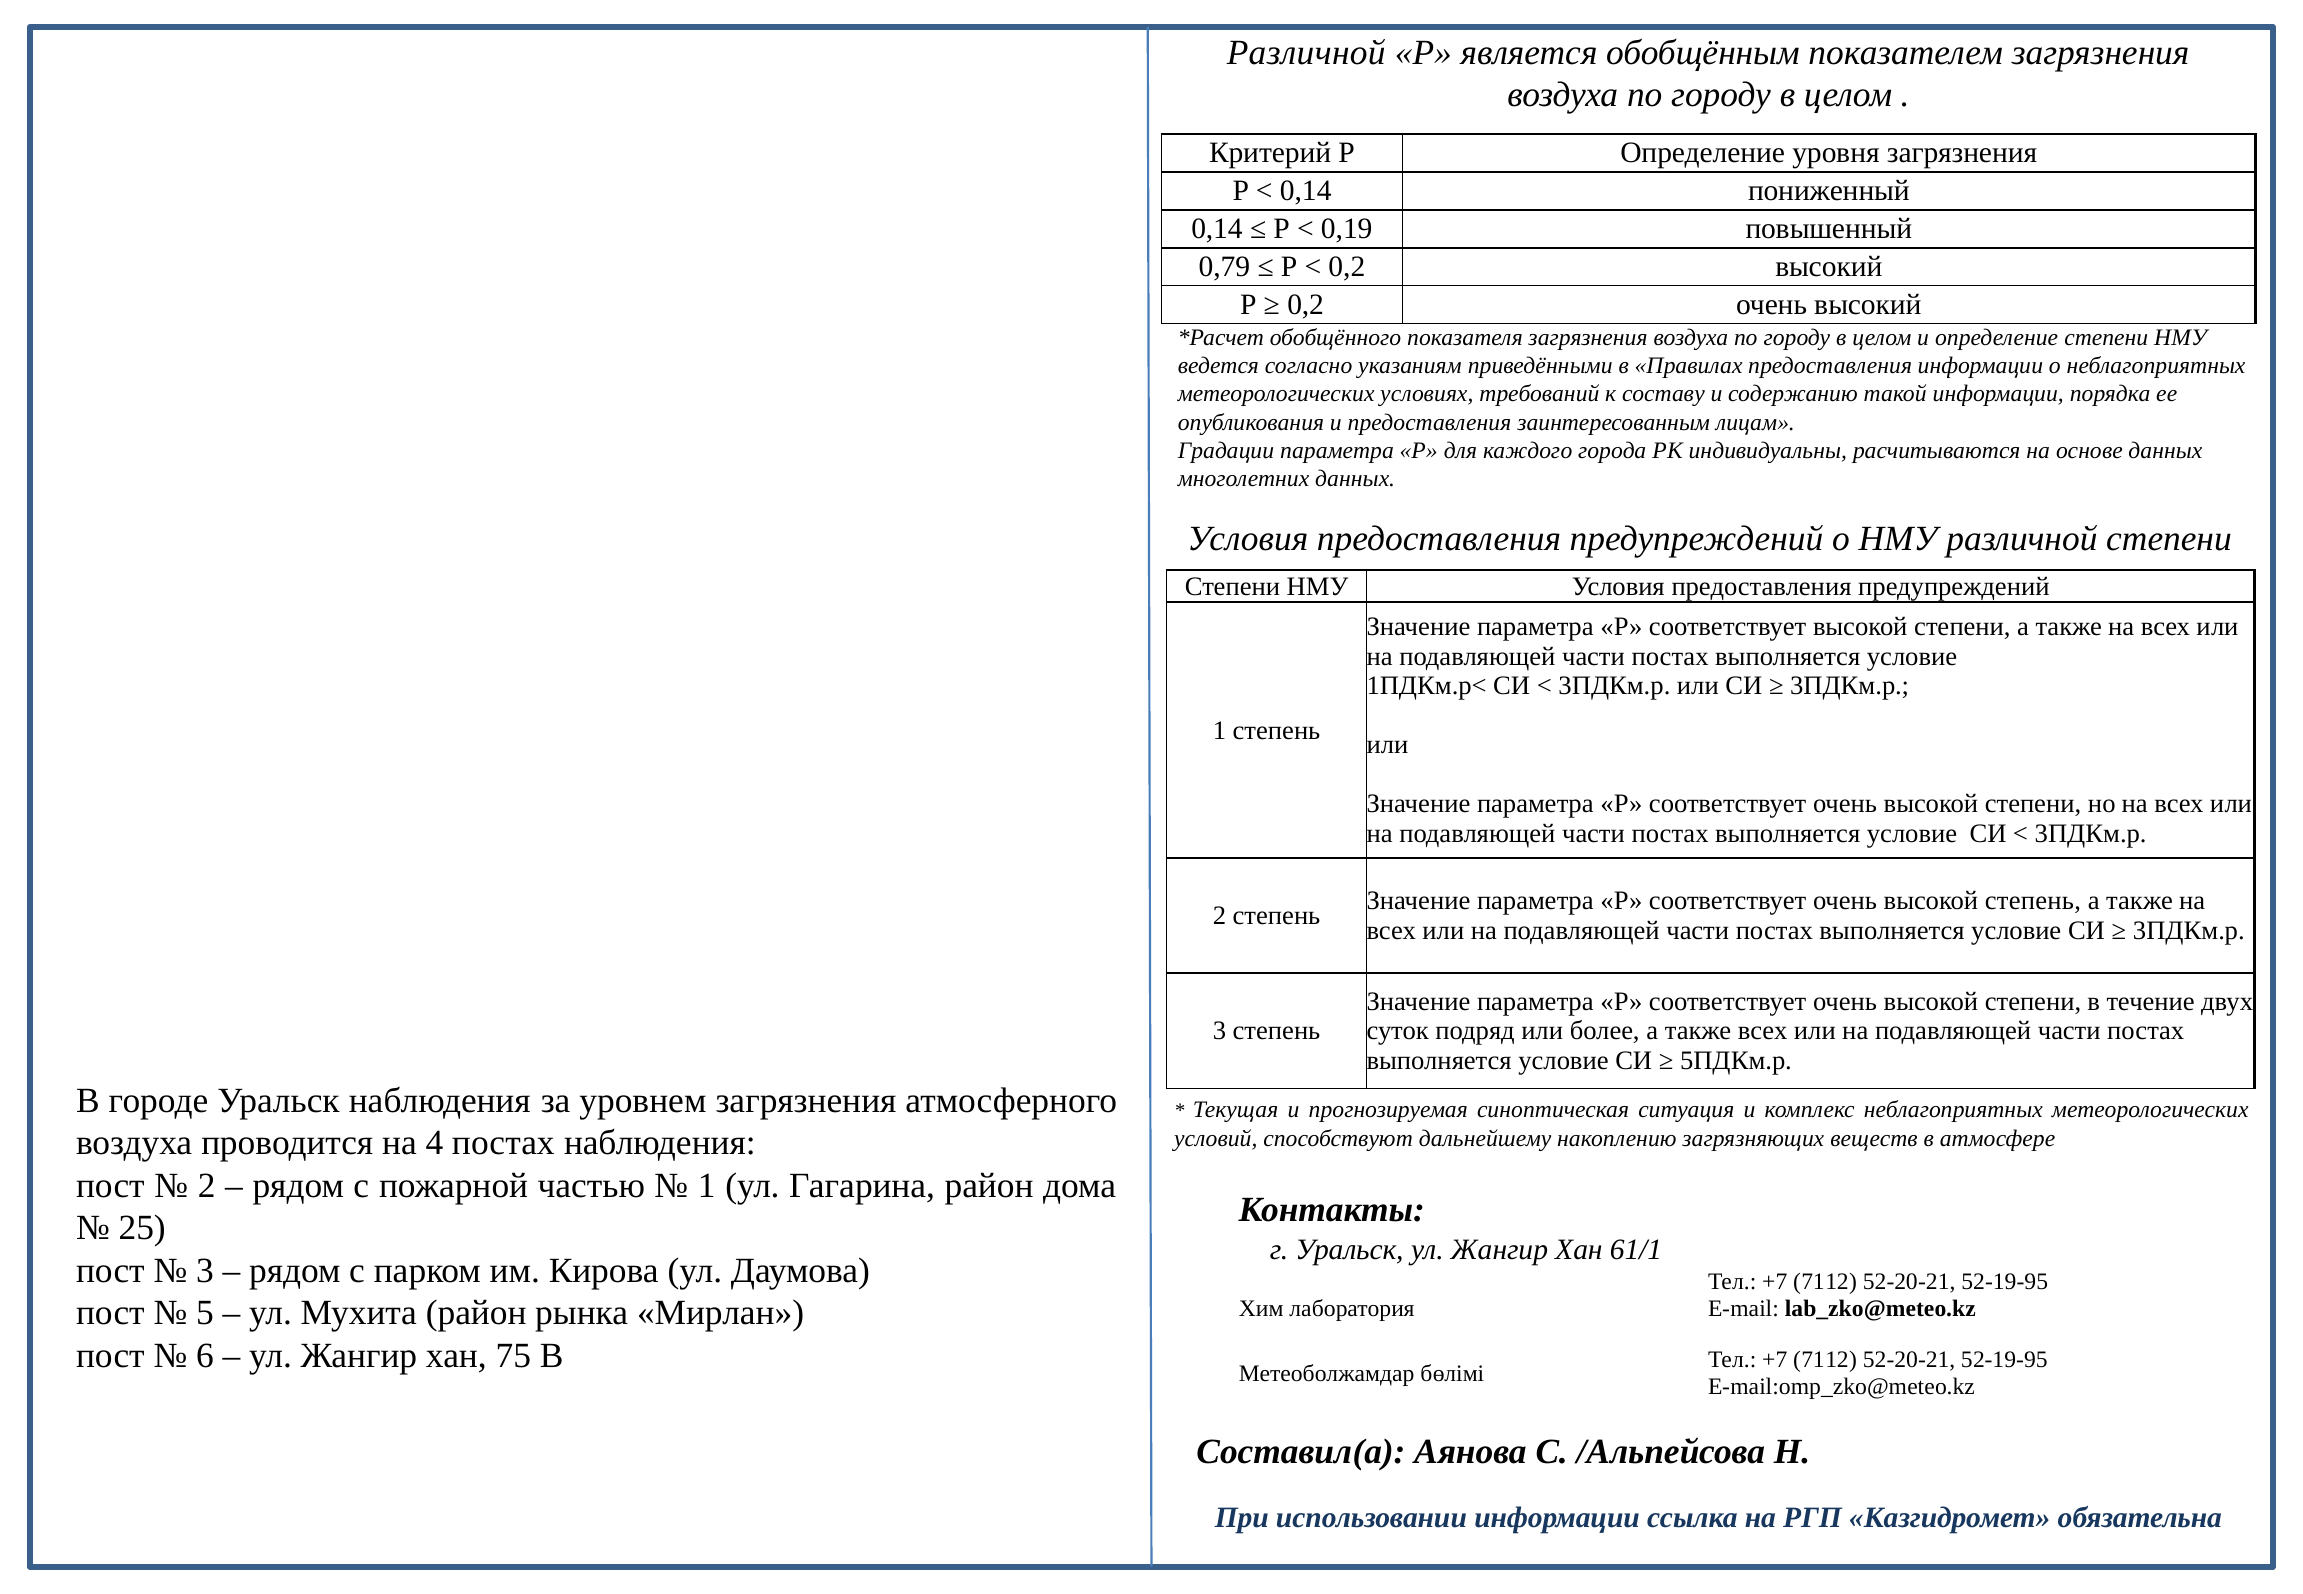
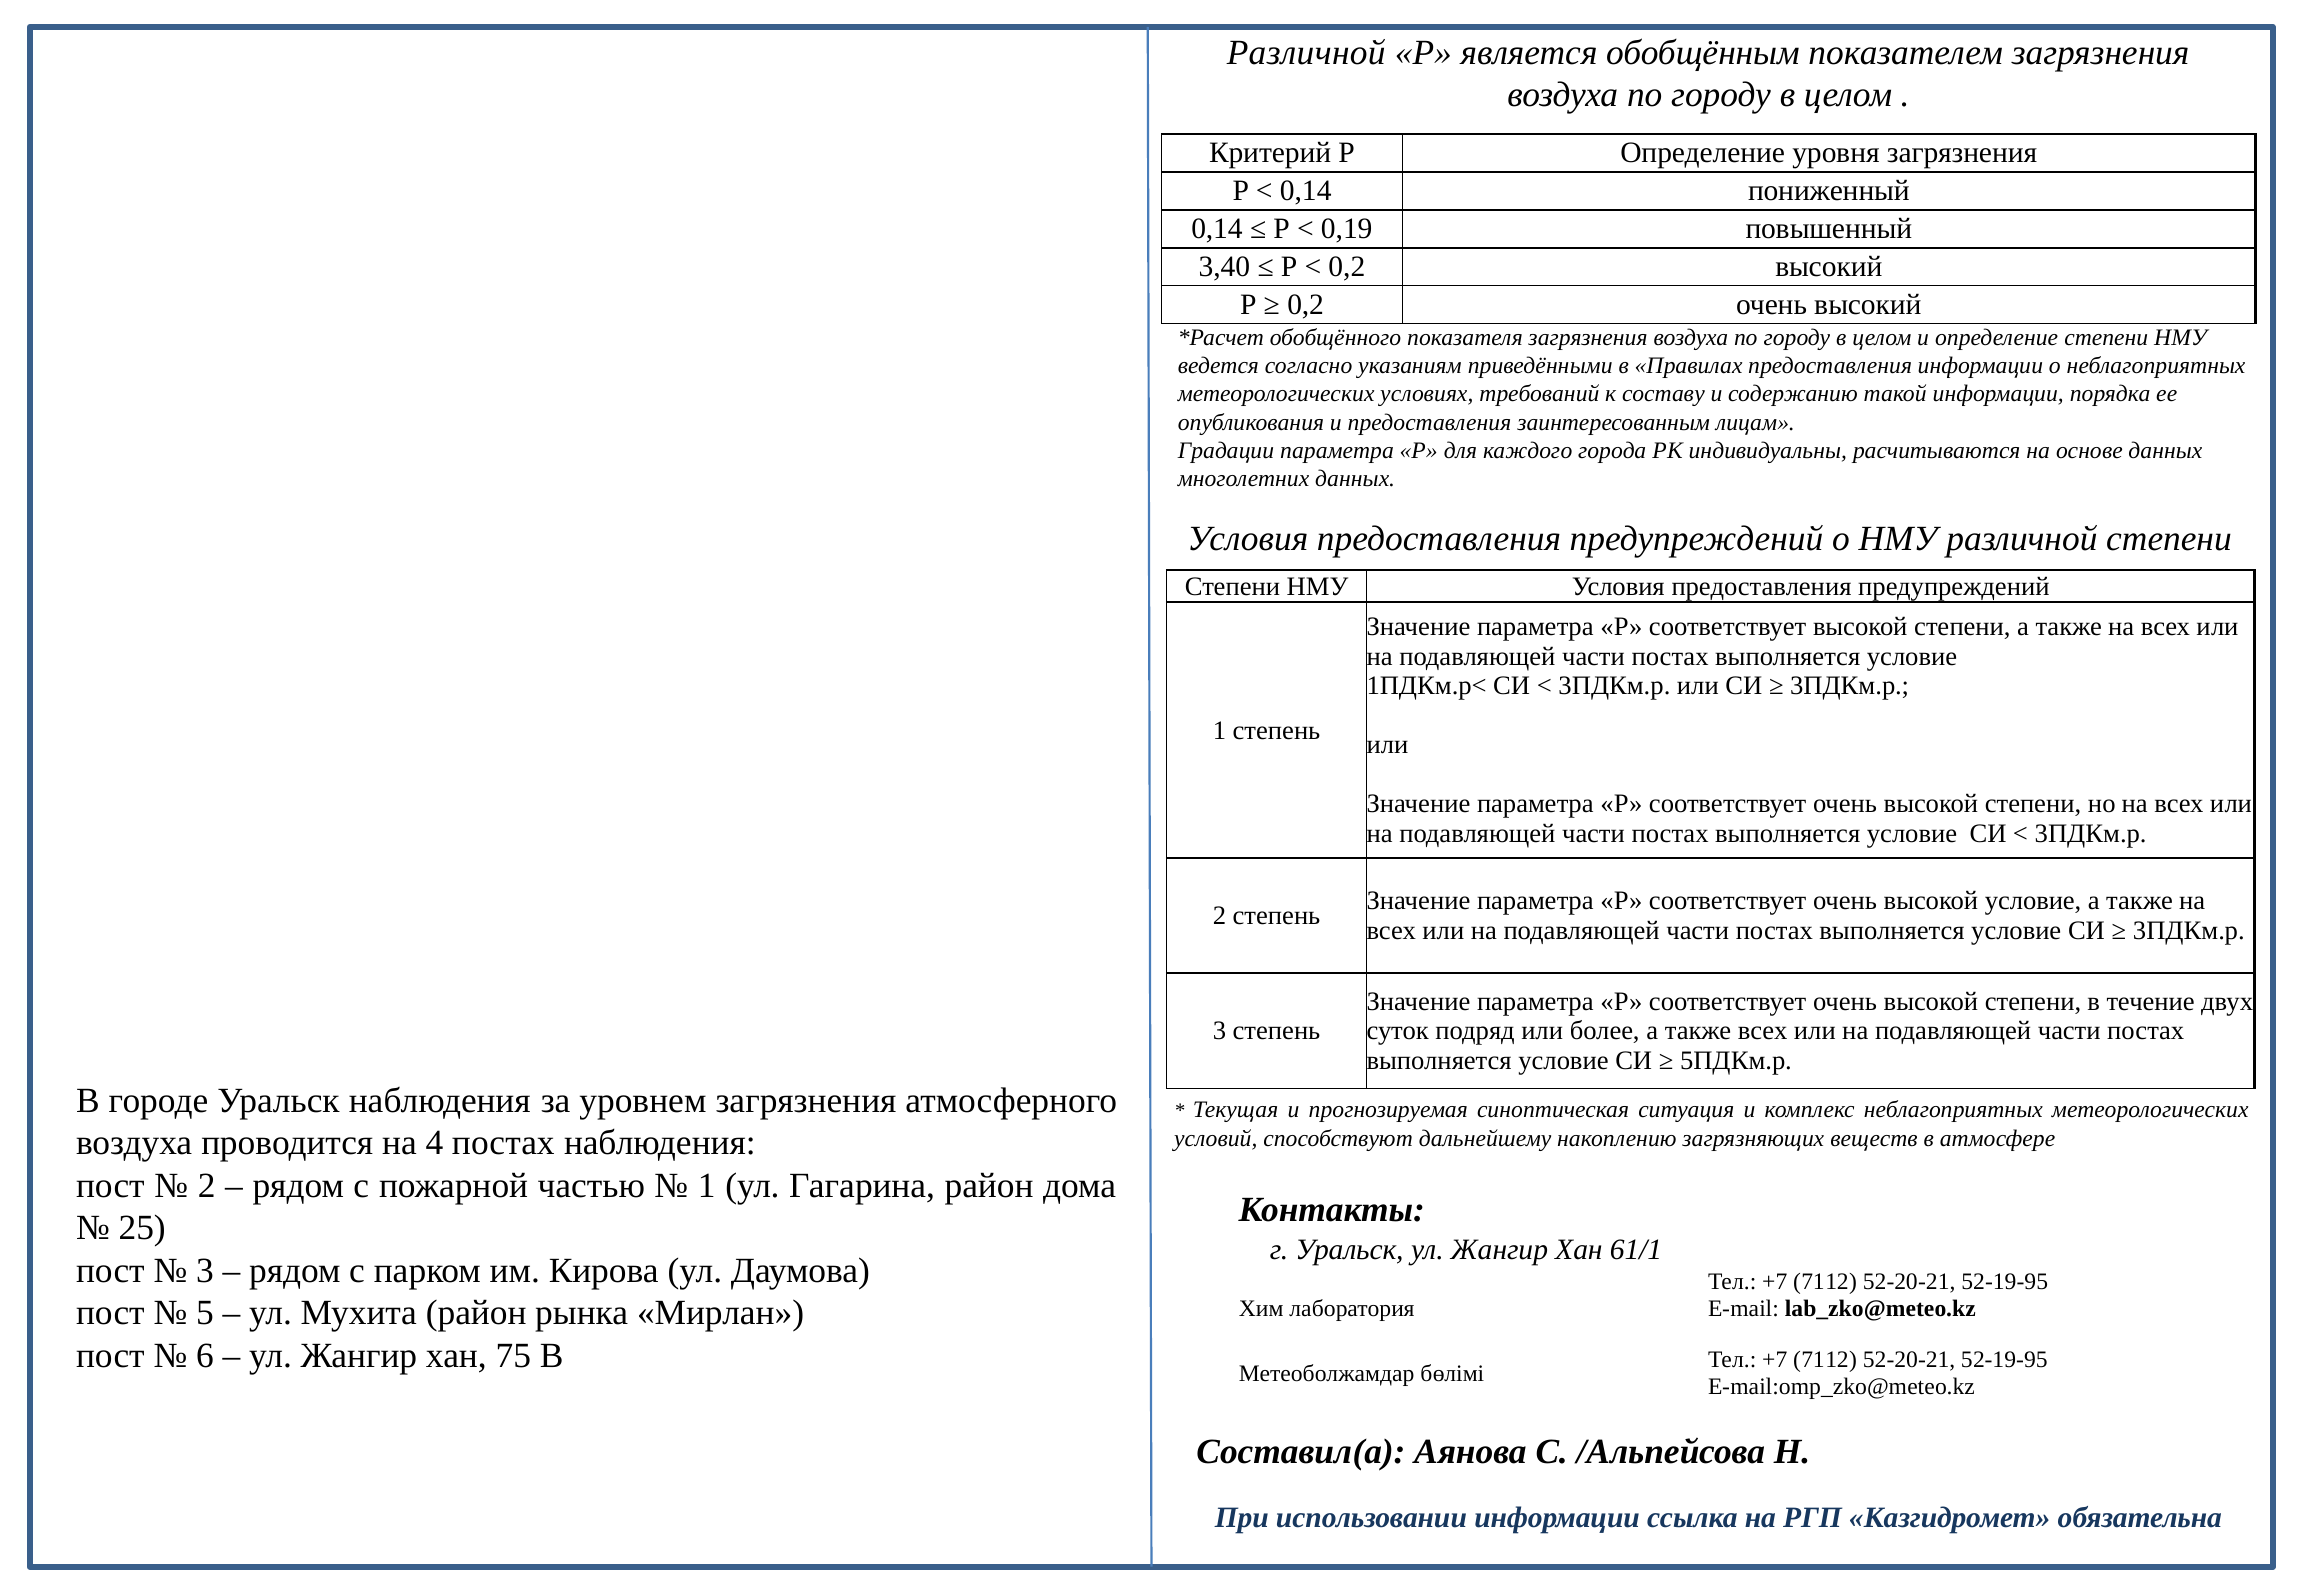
0,79: 0,79 -> 3,40
высокой степень: степень -> условие
